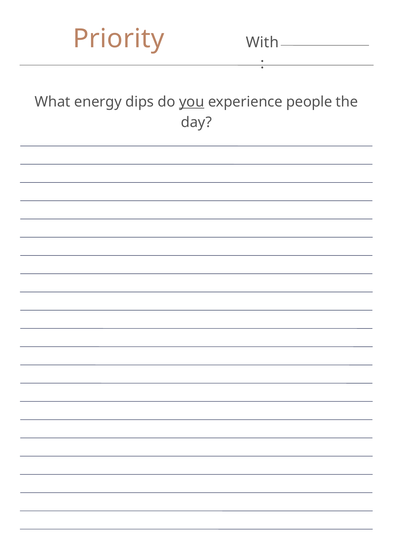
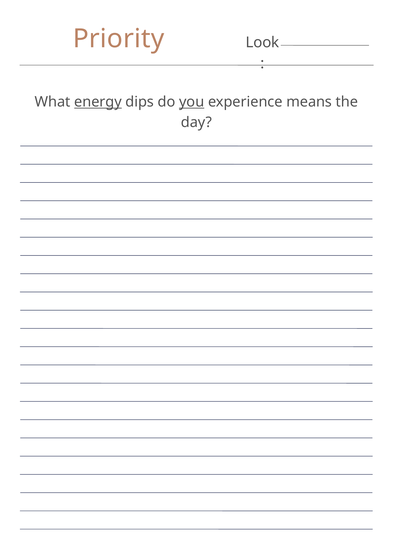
With: With -> Look
energy underline: none -> present
people: people -> means
